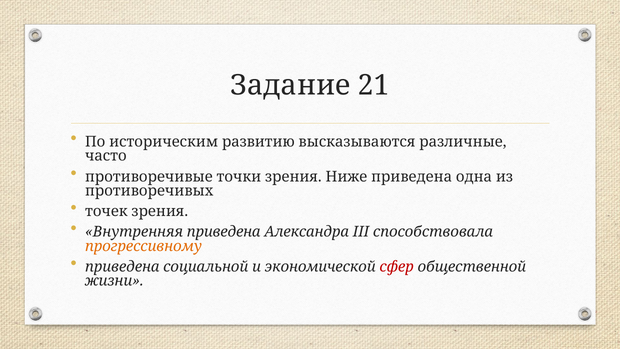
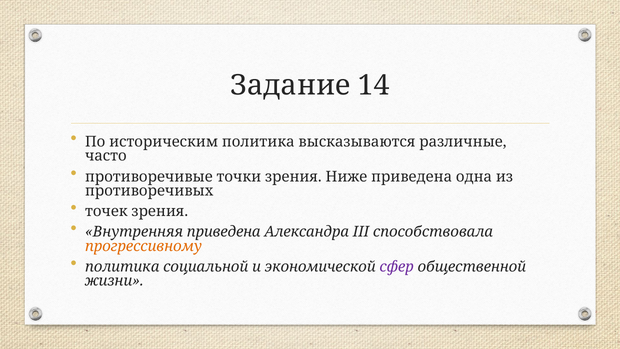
21: 21 -> 14
историческим развитию: развитию -> политика
приведена at (122, 267): приведена -> политика
сфер colour: red -> purple
